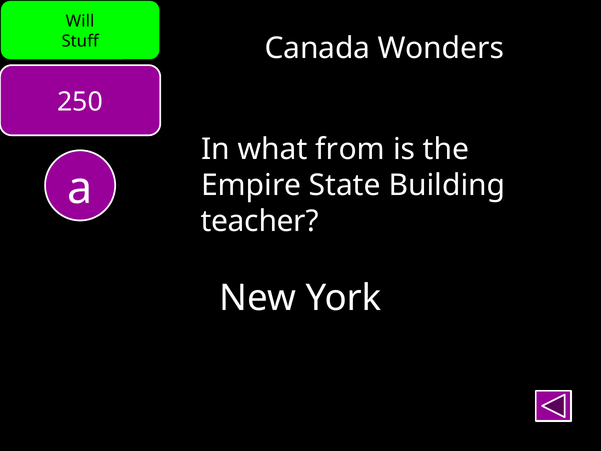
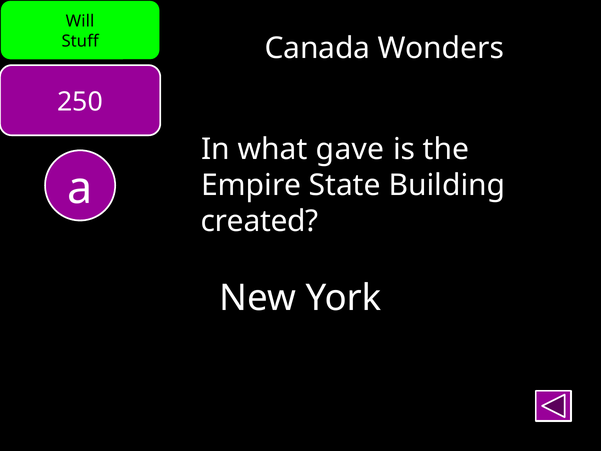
from: from -> gave
teacher: teacher -> created
